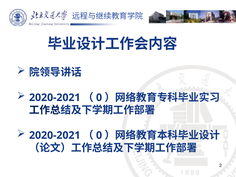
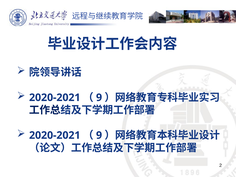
0 at (99, 98): 0 -> 9
0 at (99, 135): 0 -> 9
